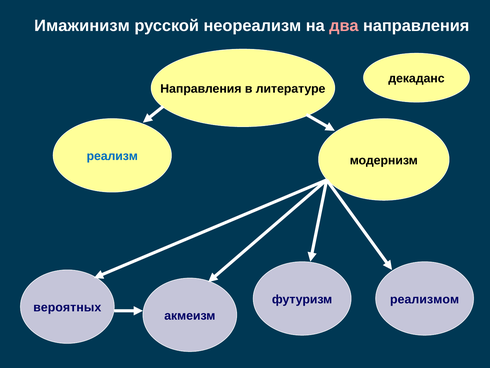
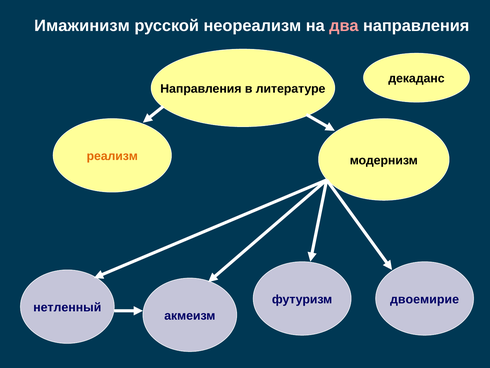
реализм colour: blue -> orange
реализмом: реализмом -> двоемирие
вероятных: вероятных -> нетленный
